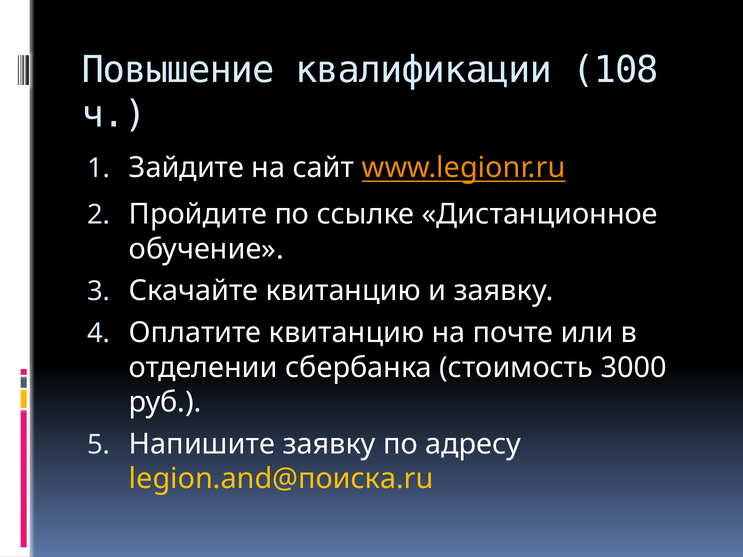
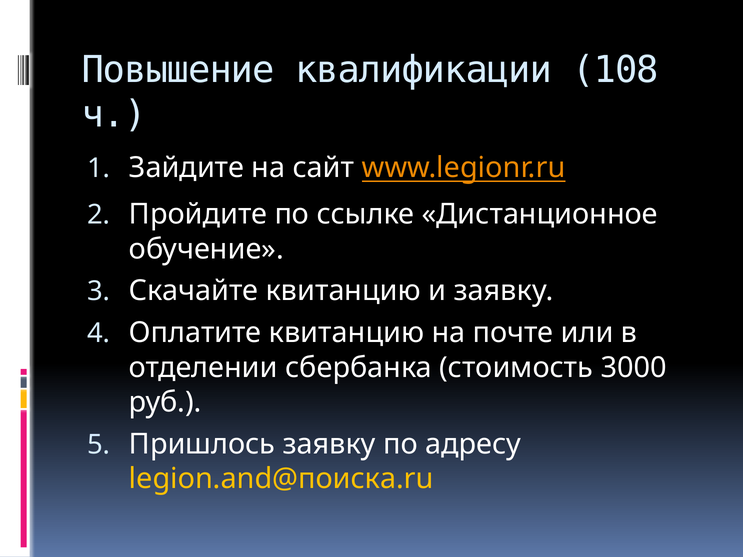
Напишите: Напишите -> Пришлось
